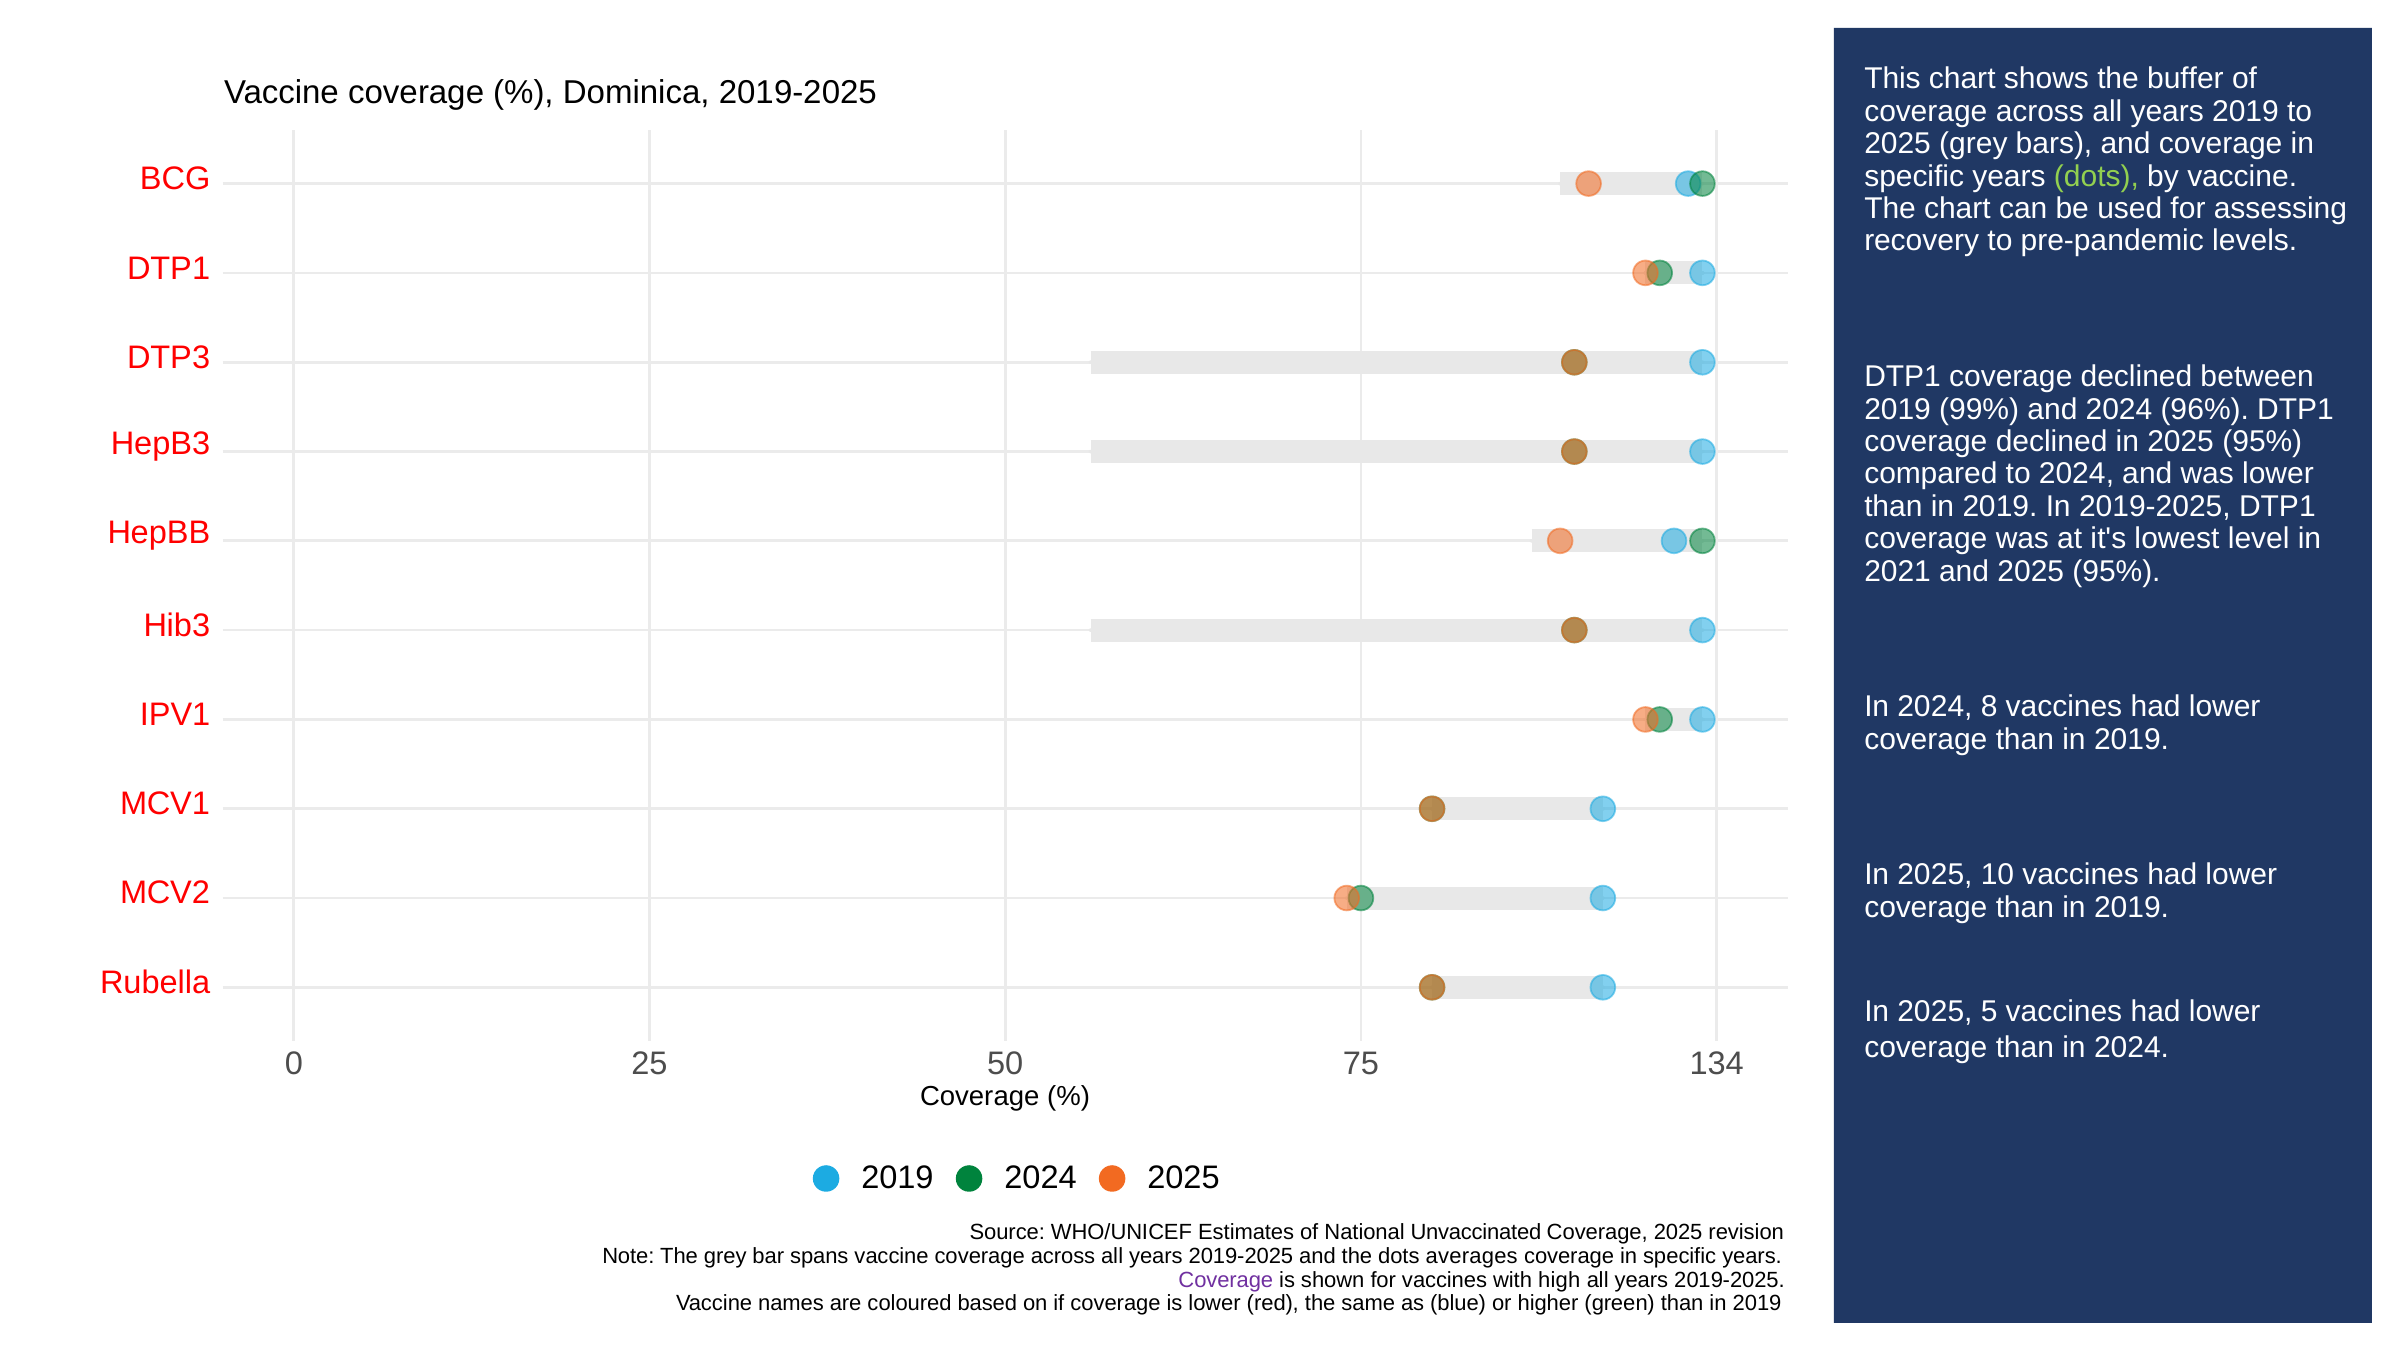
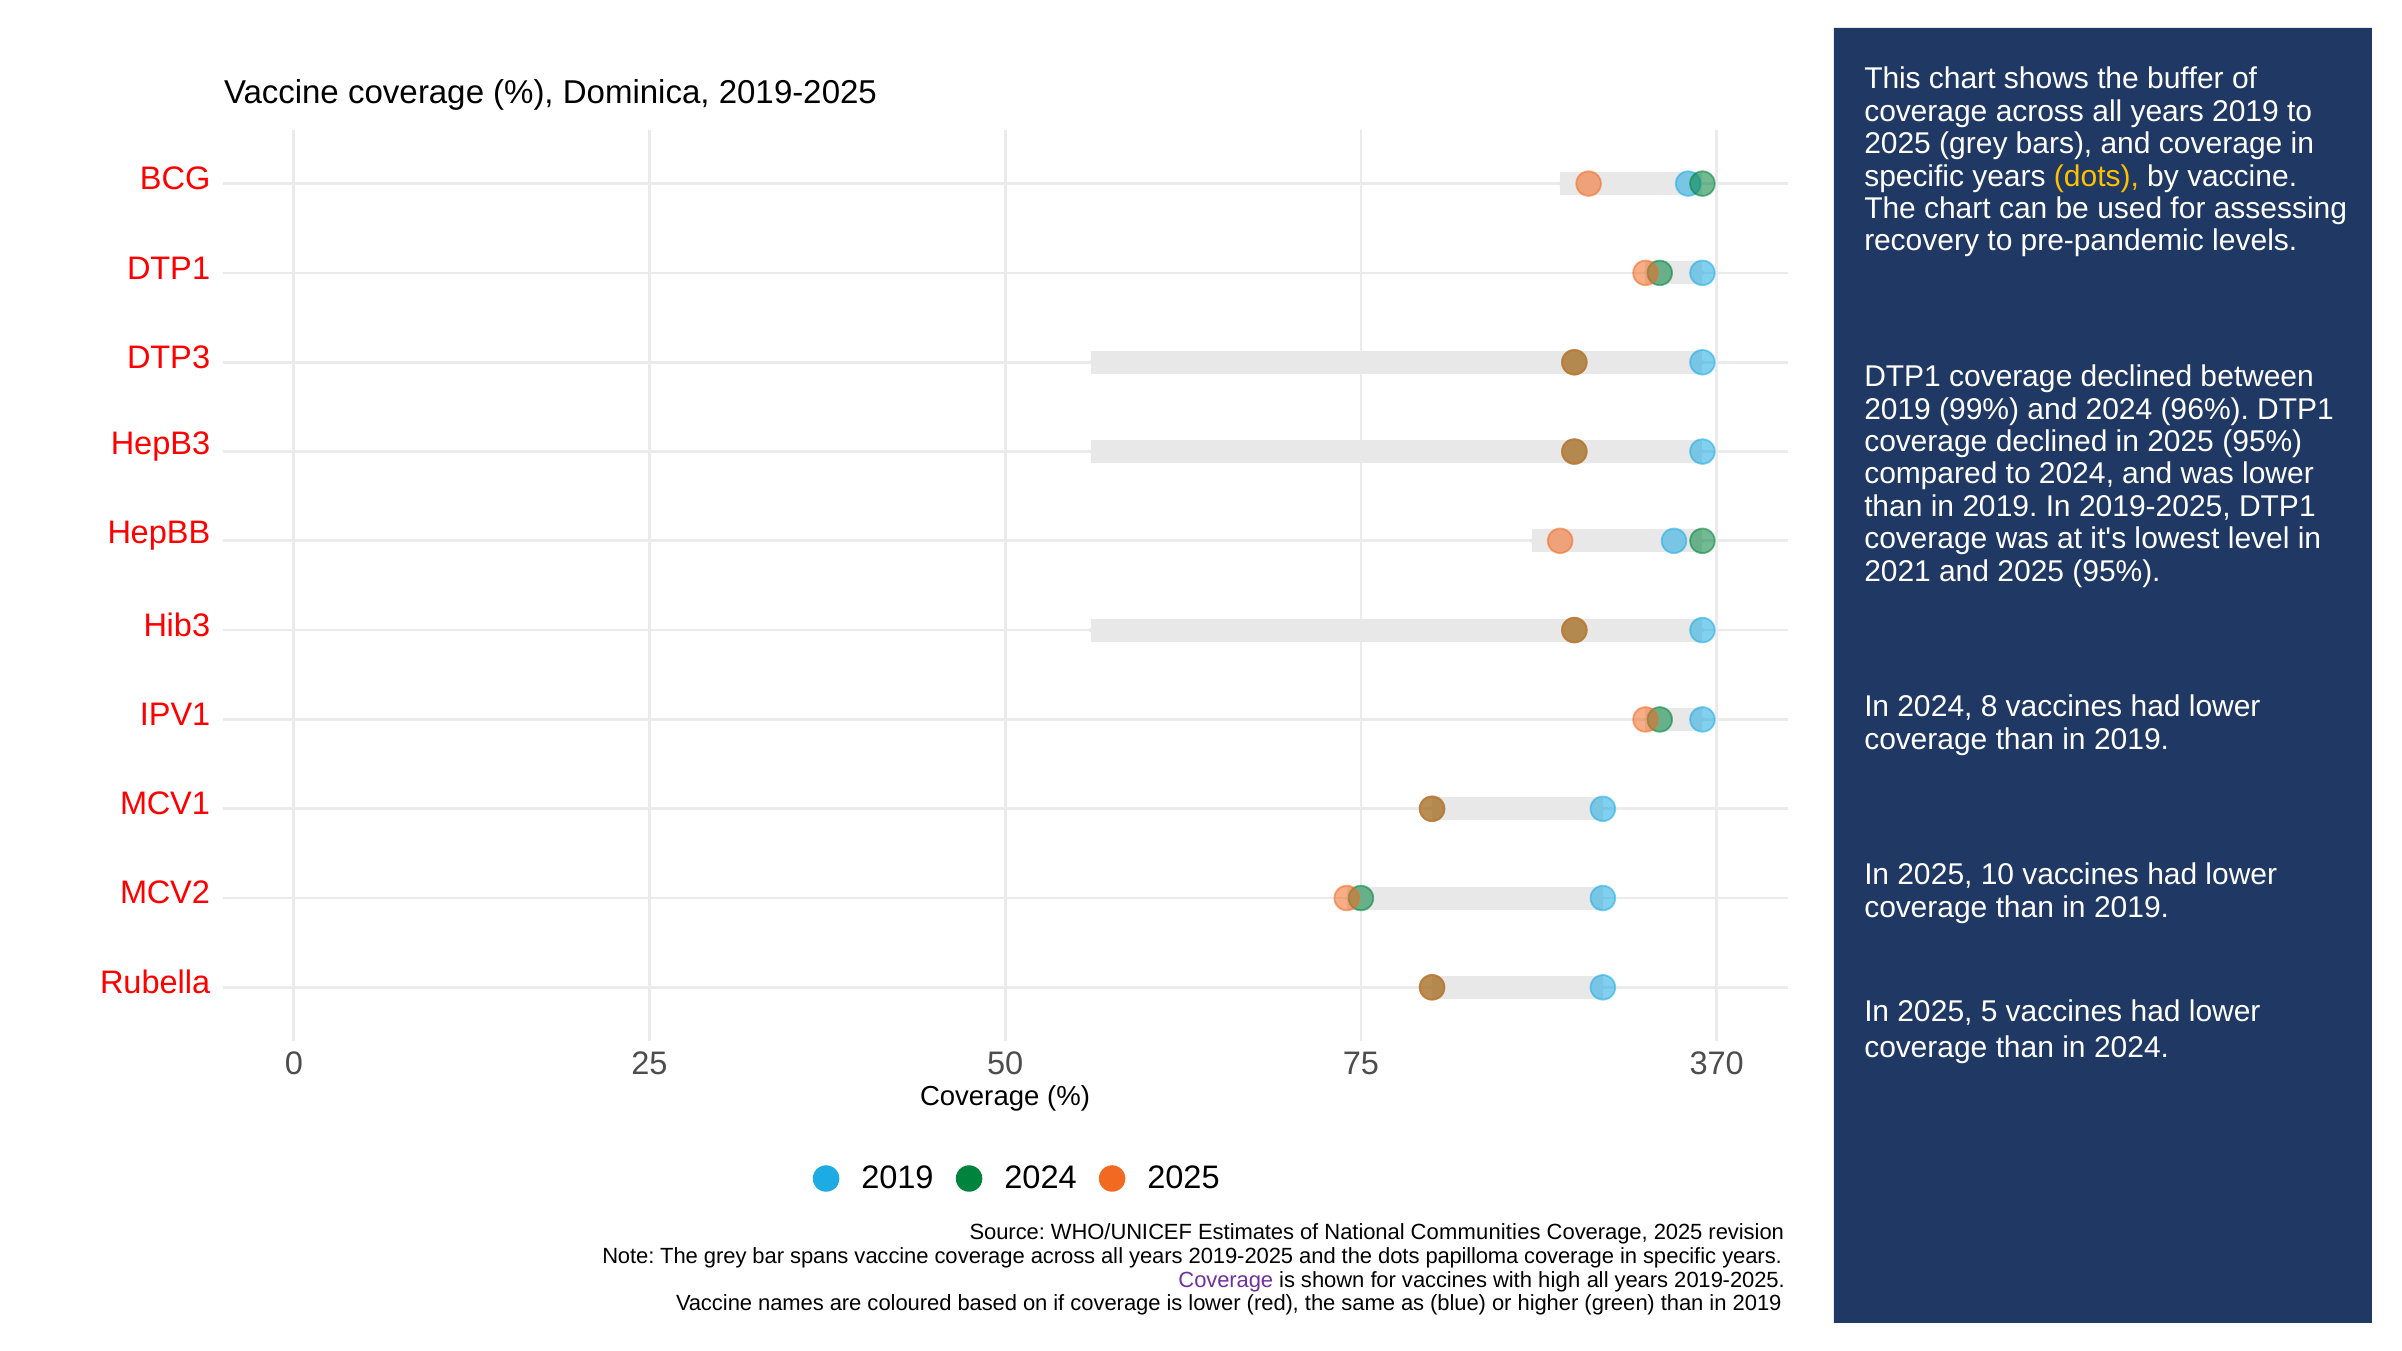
dots at (2096, 176) colour: light green -> yellow
134: 134 -> 370
Unvaccinated: Unvaccinated -> Communities
averages: averages -> papilloma
